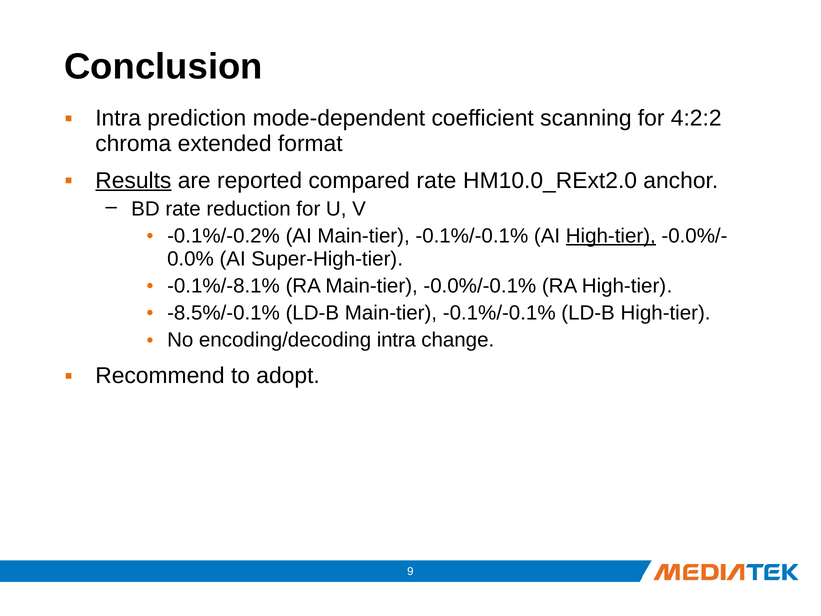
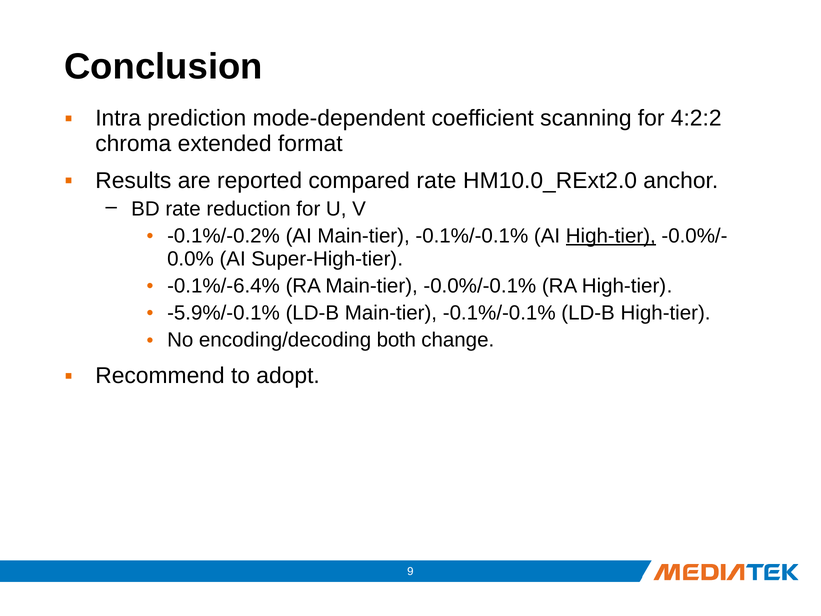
Results underline: present -> none
-0.1%/-8.1%: -0.1%/-8.1% -> -0.1%/-6.4%
-8.5%/-0.1%: -8.5%/-0.1% -> -5.9%/-0.1%
encoding/decoding intra: intra -> both
